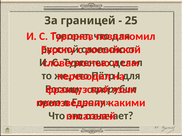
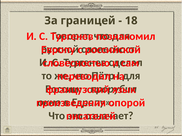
25: 25 -> 18
какими: какими -> опорой
